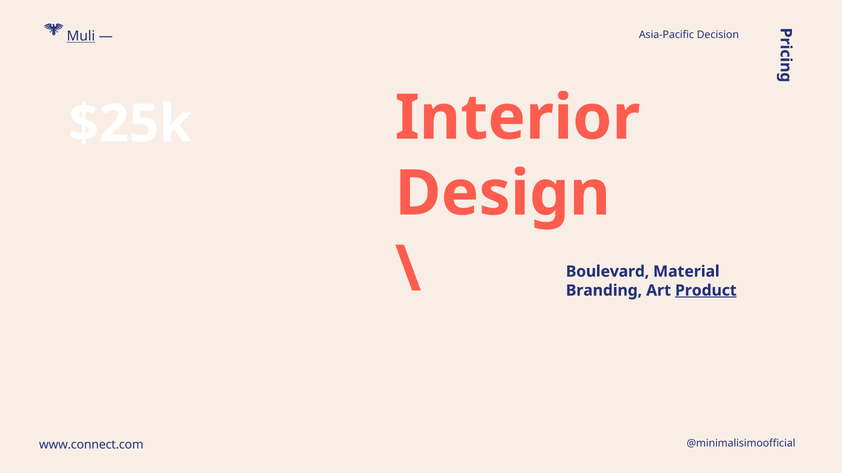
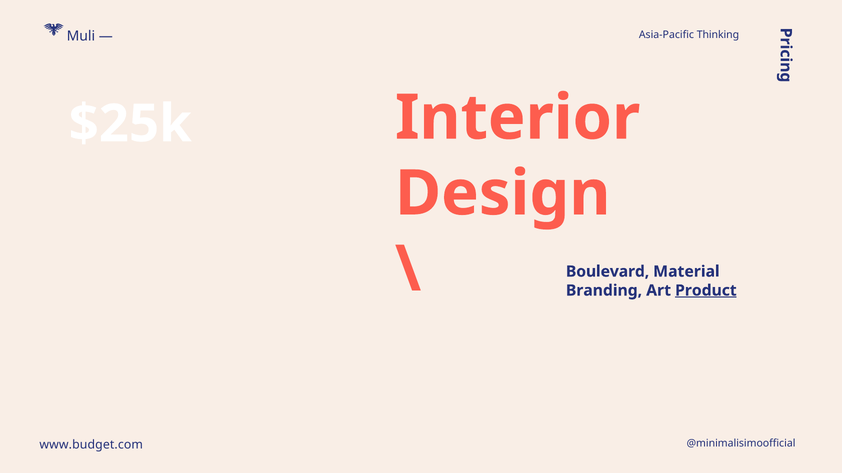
Decision: Decision -> Thinking
Muli underline: present -> none
www.connect.com: www.connect.com -> www.budget.com
